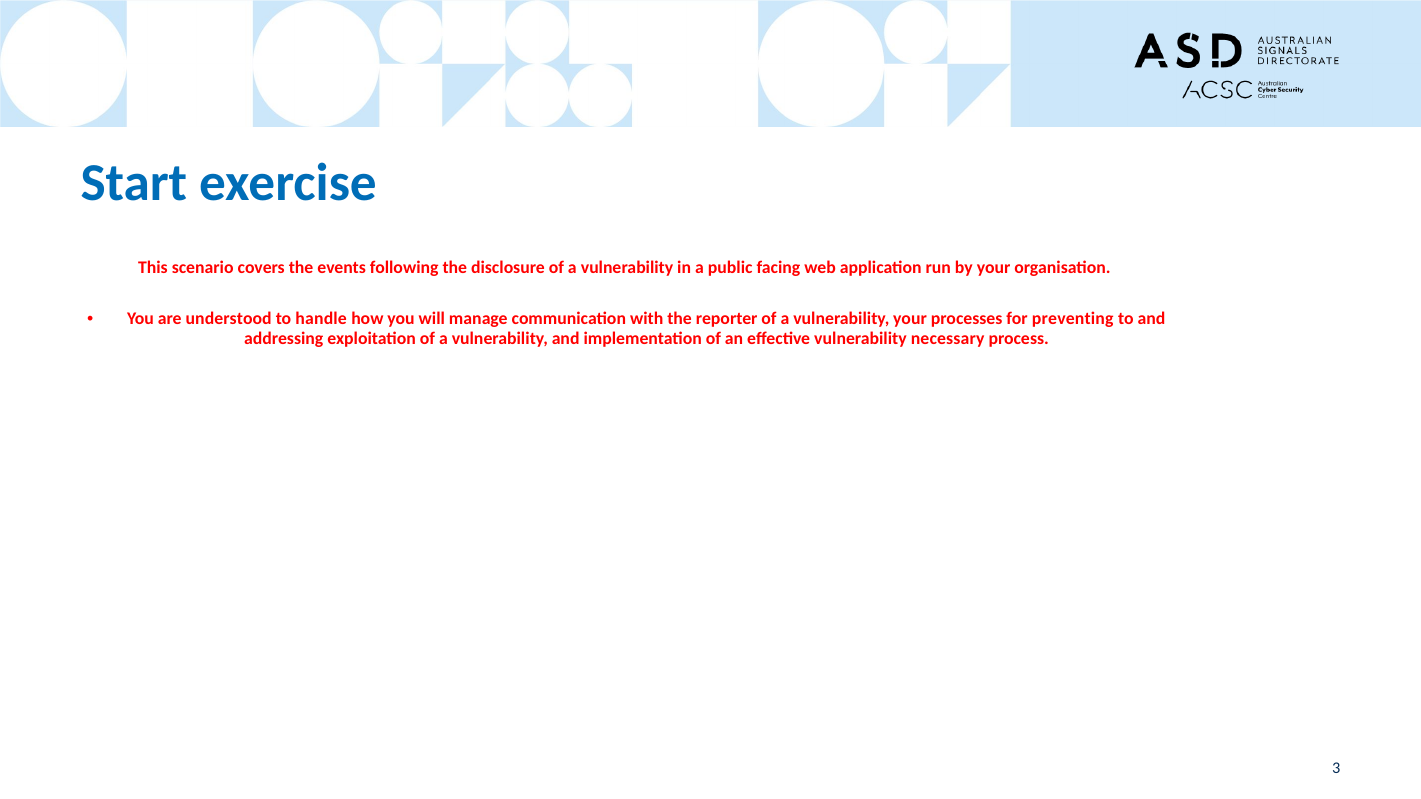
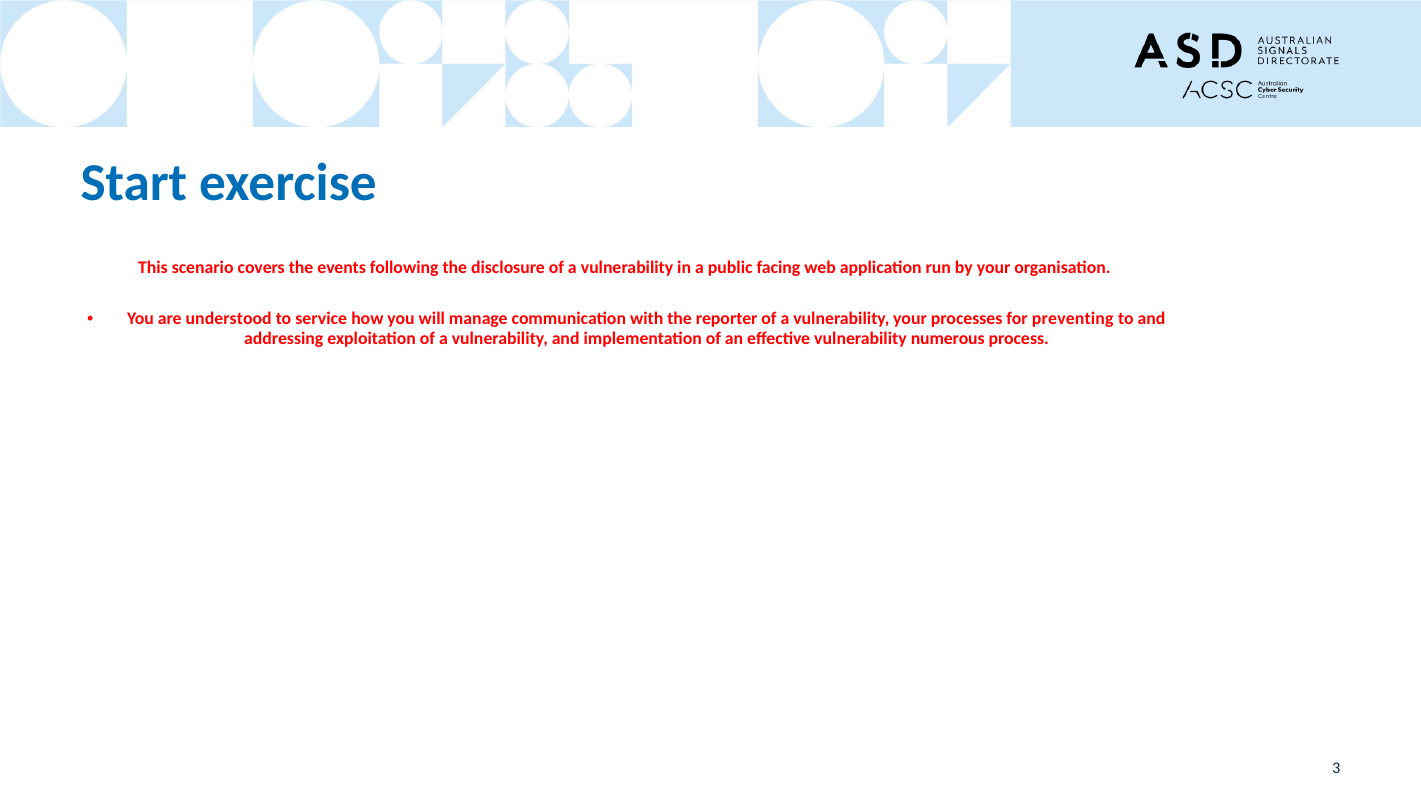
handle: handle -> service
necessary: necessary -> numerous
